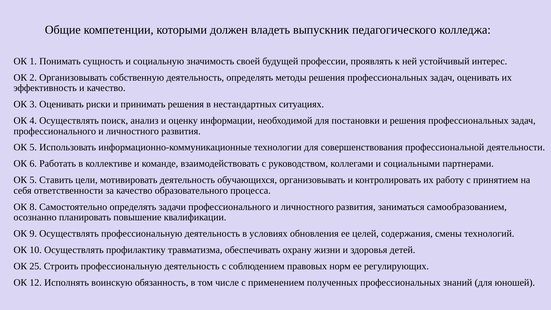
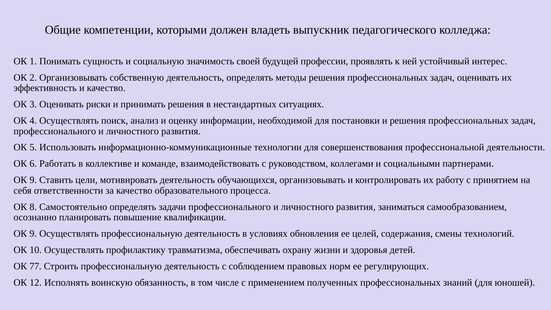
5 at (33, 180): 5 -> 9
25: 25 -> 77
